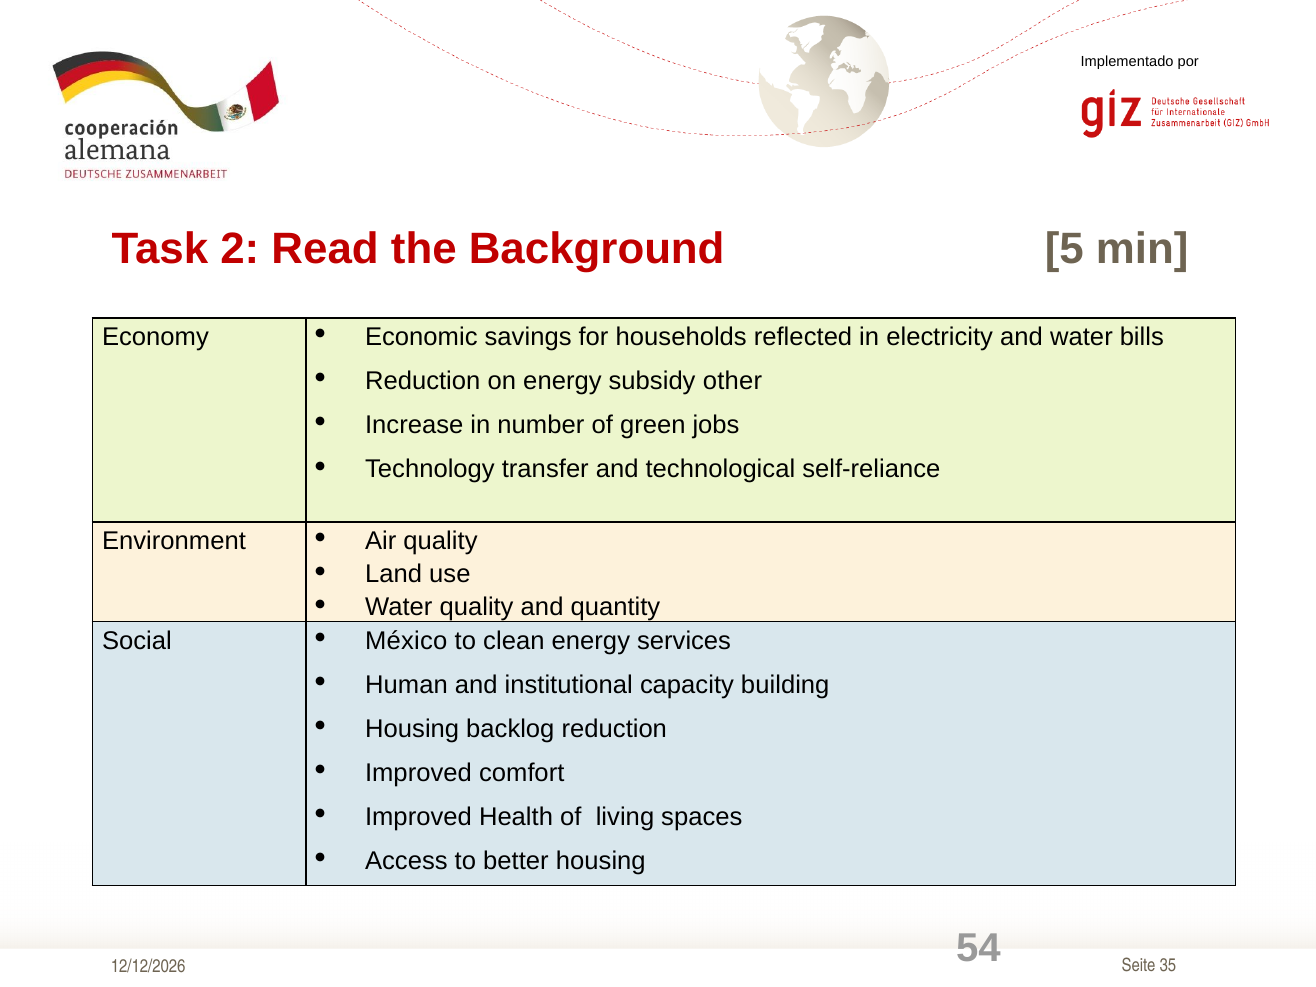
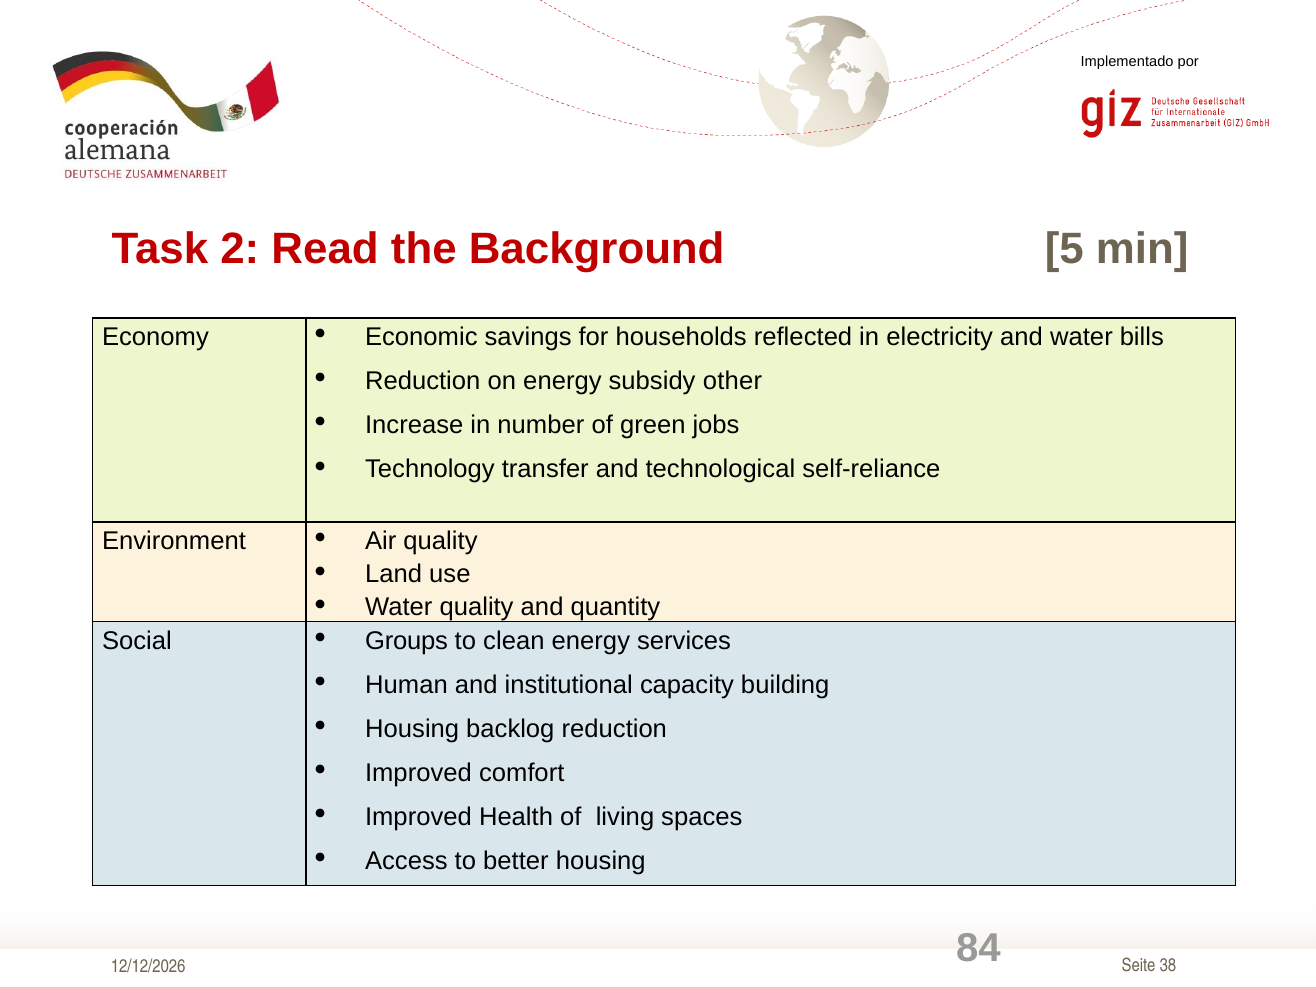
México: México -> Groups
35: 35 -> 38
54: 54 -> 84
